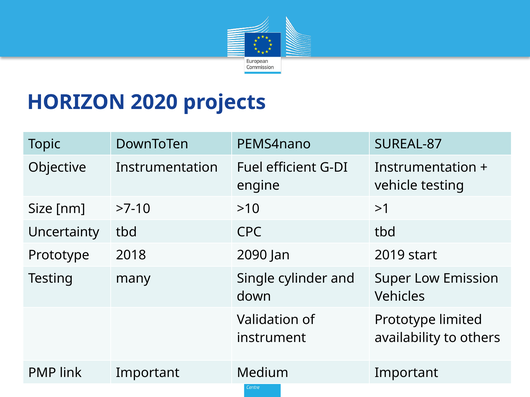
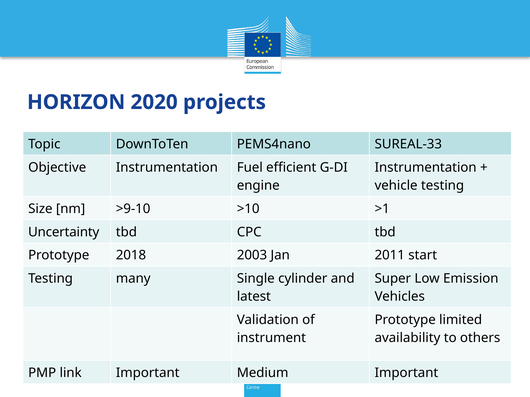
SUREAL-87: SUREAL-87 -> SUREAL-33
>7-10: >7-10 -> >9-10
2090: 2090 -> 2003
2019: 2019 -> 2011
down: down -> latest
